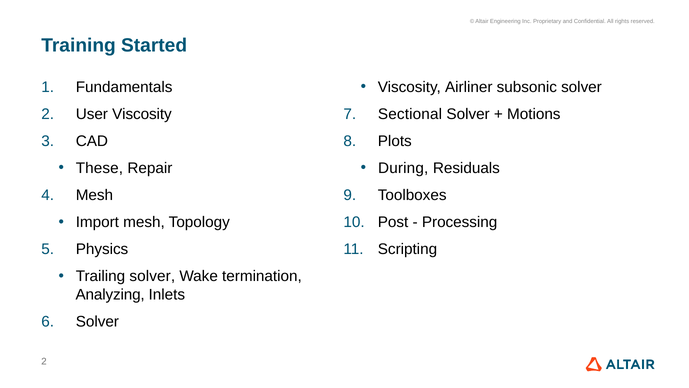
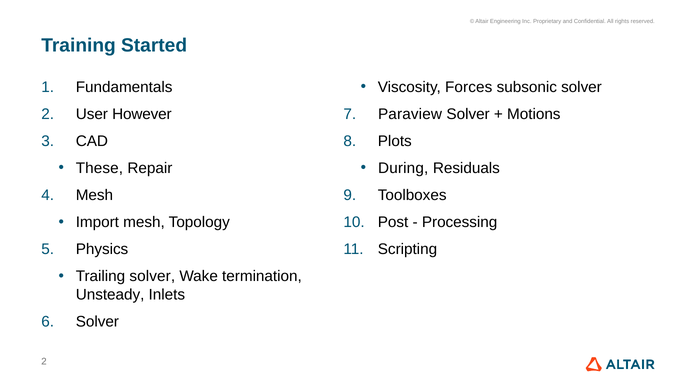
Airliner: Airliner -> Forces
User Viscosity: Viscosity -> However
Sectional: Sectional -> Paraview
Analyzing: Analyzing -> Unsteady
